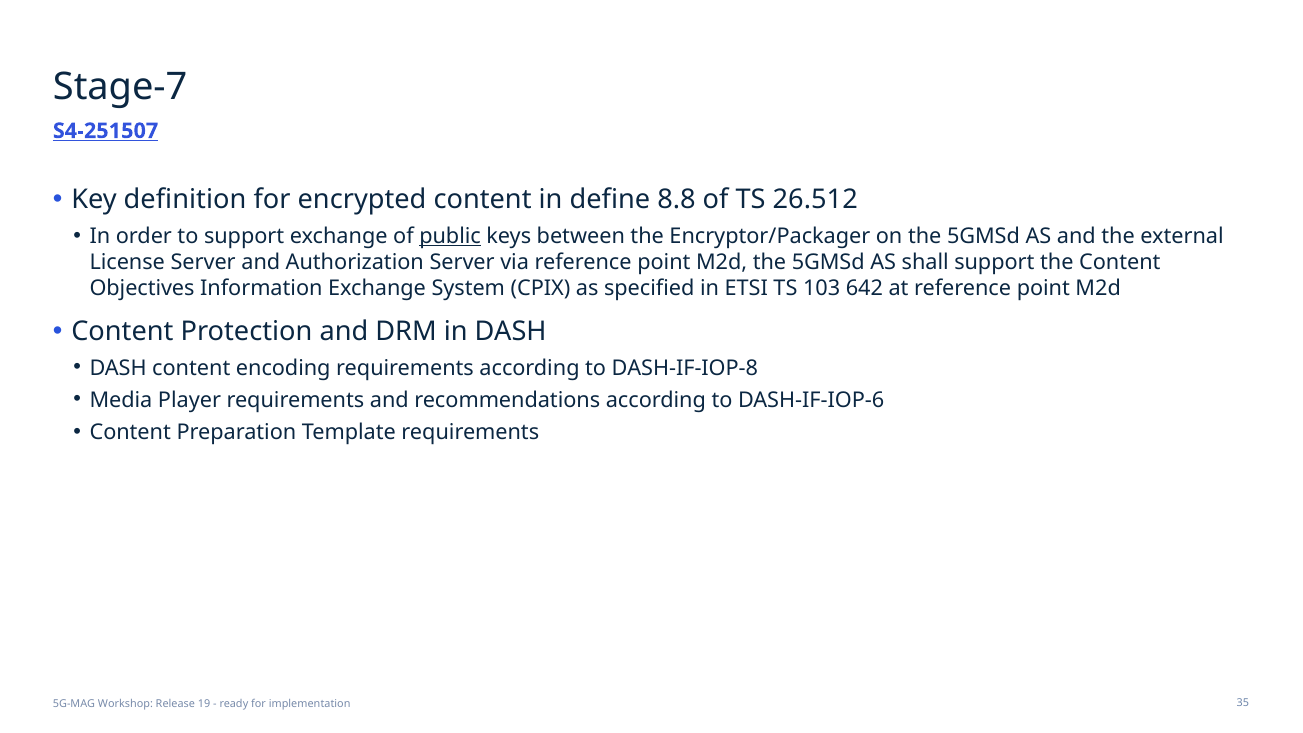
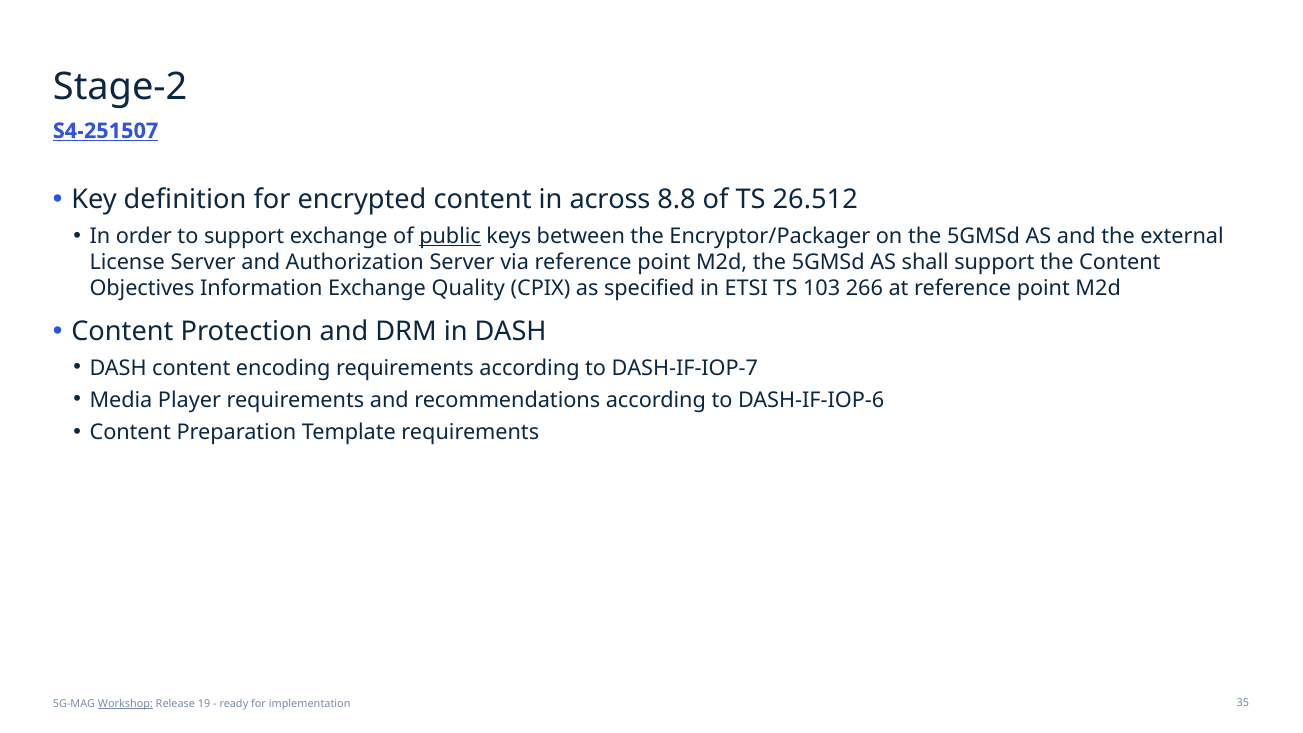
Stage-7: Stage-7 -> Stage-2
define: define -> across
System: System -> Quality
642: 642 -> 266
DASH-IF-IOP-8: DASH-IF-IOP-8 -> DASH-IF-IOP-7
Workshop underline: none -> present
